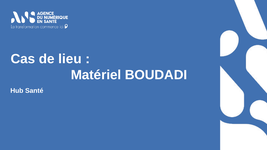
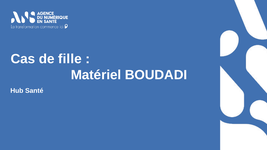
lieu: lieu -> fille
